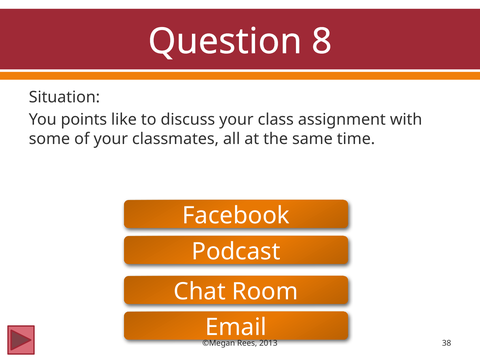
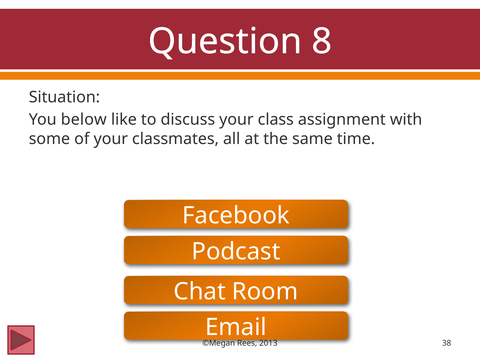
points: points -> below
